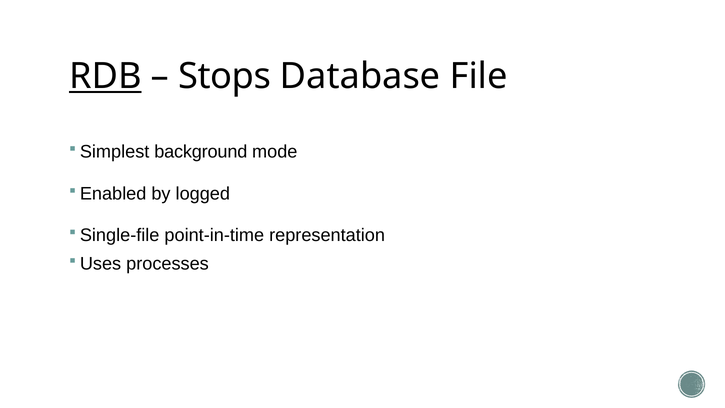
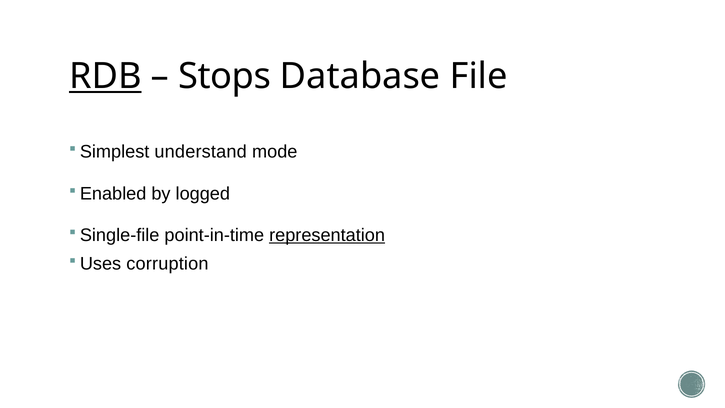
background: background -> understand
representation underline: none -> present
processes: processes -> corruption
